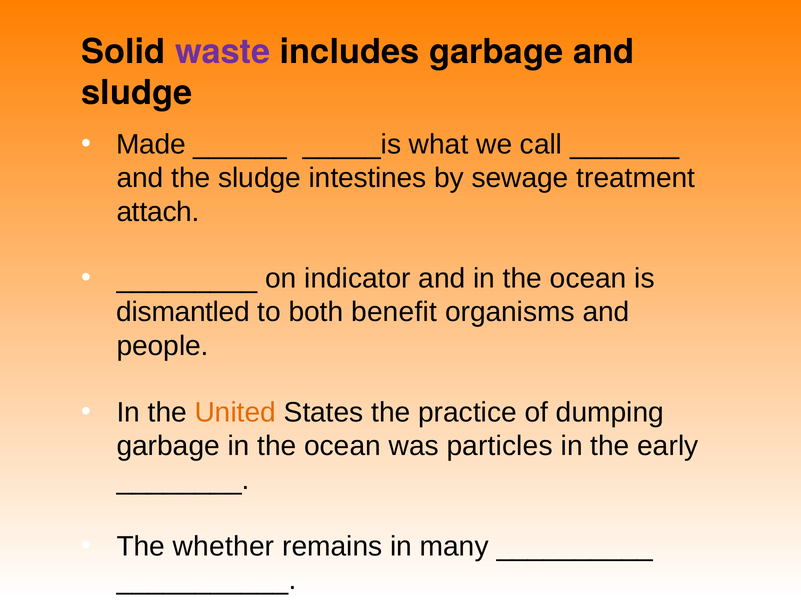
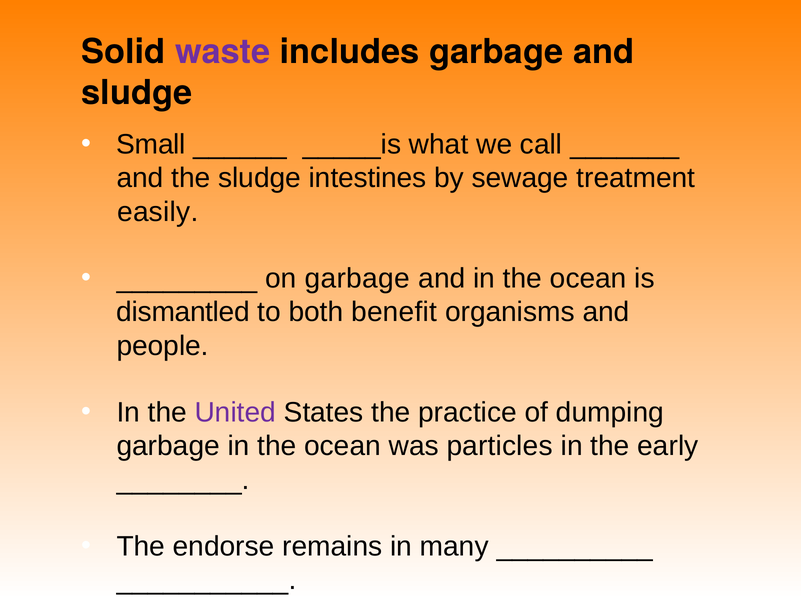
Made: Made -> Small
attach: attach -> easily
on indicator: indicator -> garbage
United colour: orange -> purple
whether: whether -> endorse
